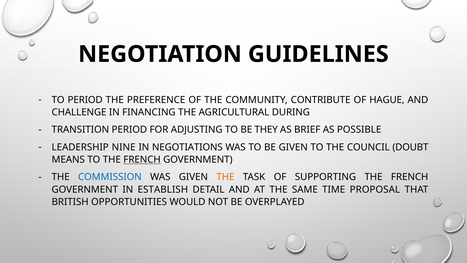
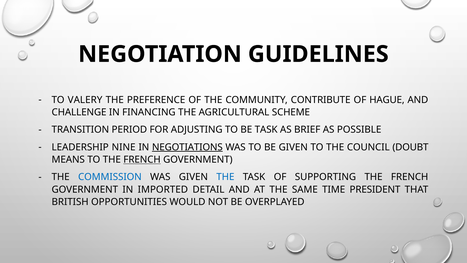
TO PERIOD: PERIOD -> VALERY
DURING: DURING -> SCHEME
BE THEY: THEY -> TASK
NEGOTIATIONS underline: none -> present
THE at (225, 177) colour: orange -> blue
ESTABLISH: ESTABLISH -> IMPORTED
PROPOSAL: PROPOSAL -> PRESIDENT
